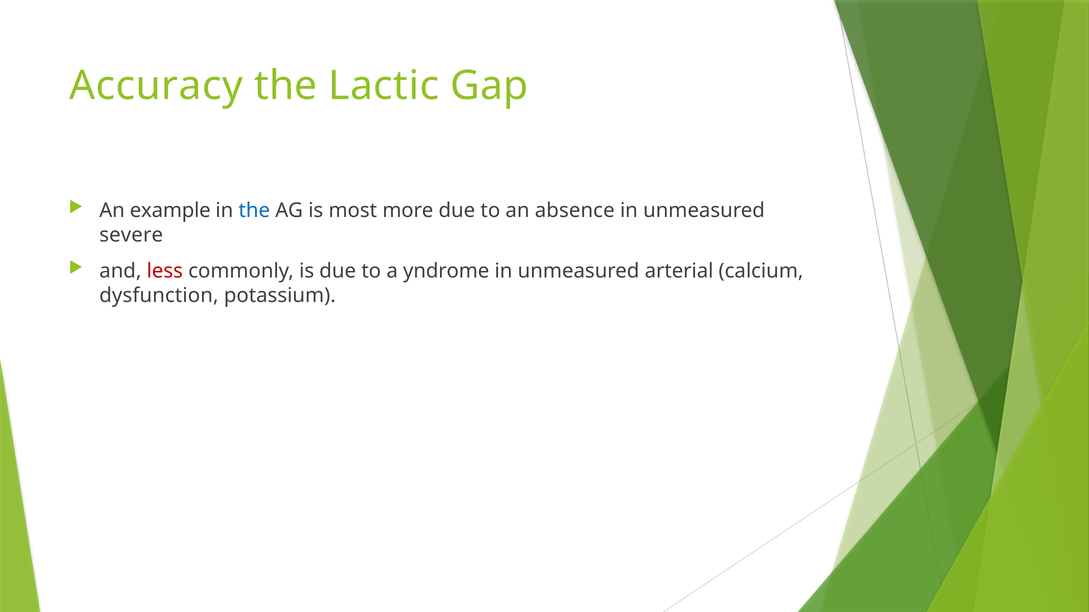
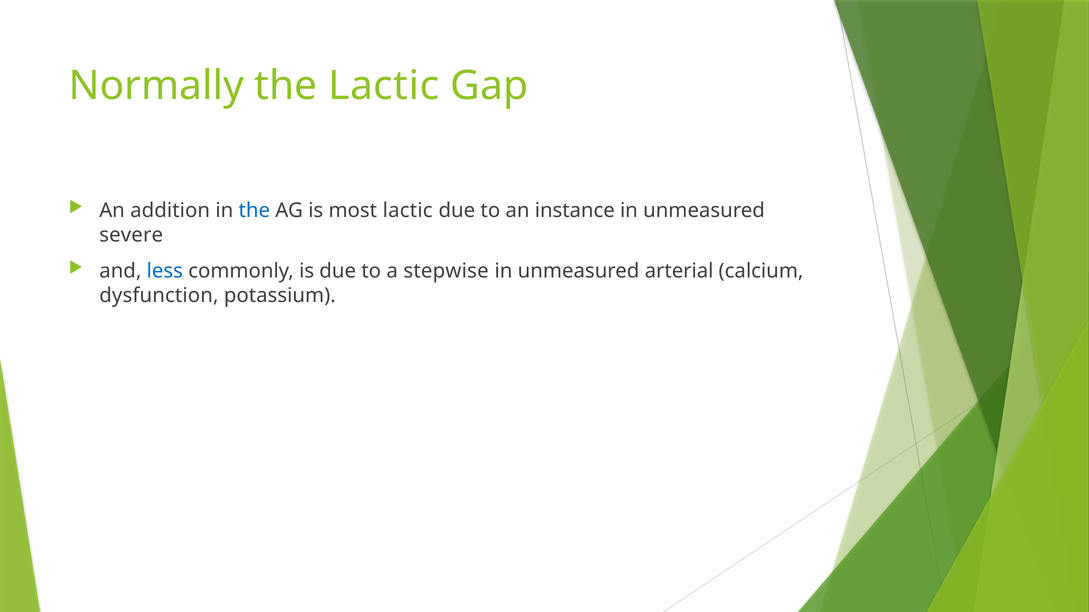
Accuracy: Accuracy -> Normally
example: example -> addition
most more: more -> lactic
absence: absence -> instance
less colour: red -> blue
yndrome: yndrome -> stepwise
